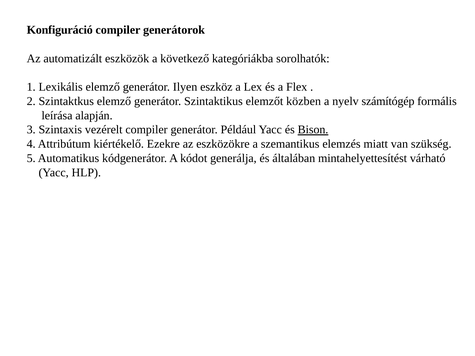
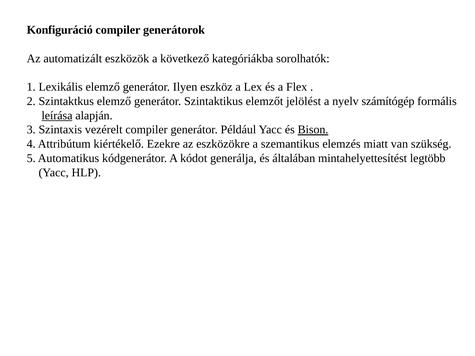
közben: közben -> jelölést
leírása underline: none -> present
várható: várható -> legtöbb
